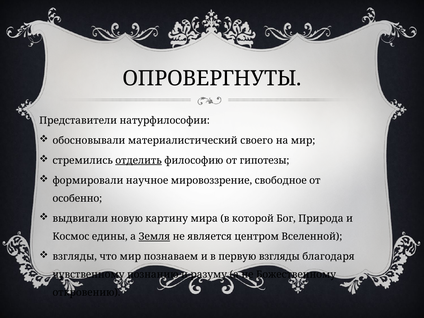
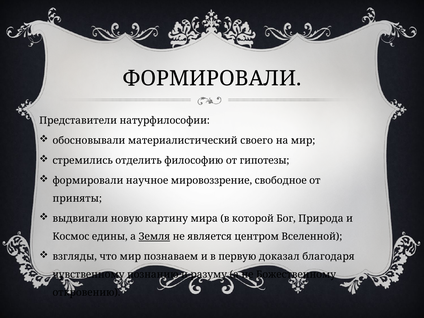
ОПРОВЕРГНУТЫ at (212, 78): ОПРОВЕРГНУТЫ -> ФОРМИРОВАЛИ
отделить underline: present -> none
особенно: особенно -> приняты
первую взгляды: взгляды -> доказал
